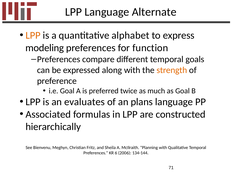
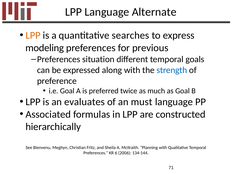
alphabet: alphabet -> searches
function: function -> previous
compare: compare -> situation
strength colour: orange -> blue
plans: plans -> must
